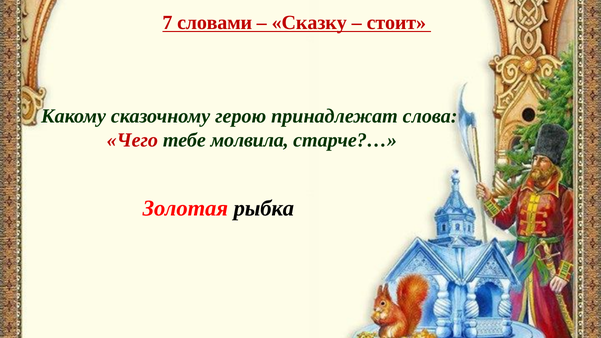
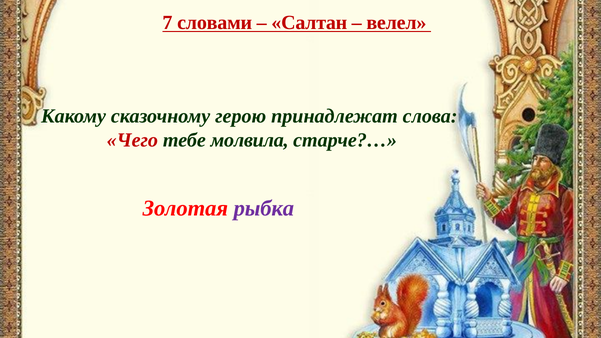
Сказку: Сказку -> Салтан
стоит: стоит -> велел
рыбка colour: black -> purple
